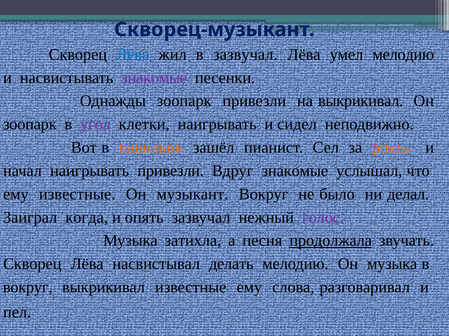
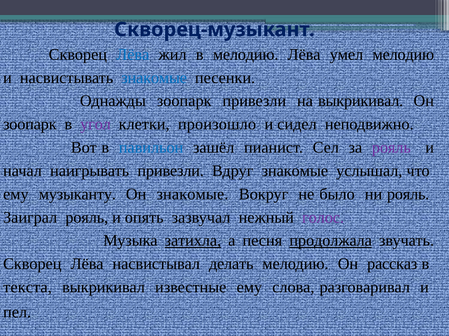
в зазвучал: зазвучал -> мелодию
знакомые at (154, 78) colour: purple -> blue
клетки наигрывать: наигрывать -> произошло
павильон colour: orange -> blue
рояль at (391, 148) colour: orange -> purple
ему известные: известные -> музыканту
Он музыкант: музыкант -> знакомые
ни делал: делал -> рояль
Заиграл когда: когда -> рояль
затихла underline: none -> present
Он музыка: музыка -> рассказ
вокруг at (28, 288): вокруг -> текста
